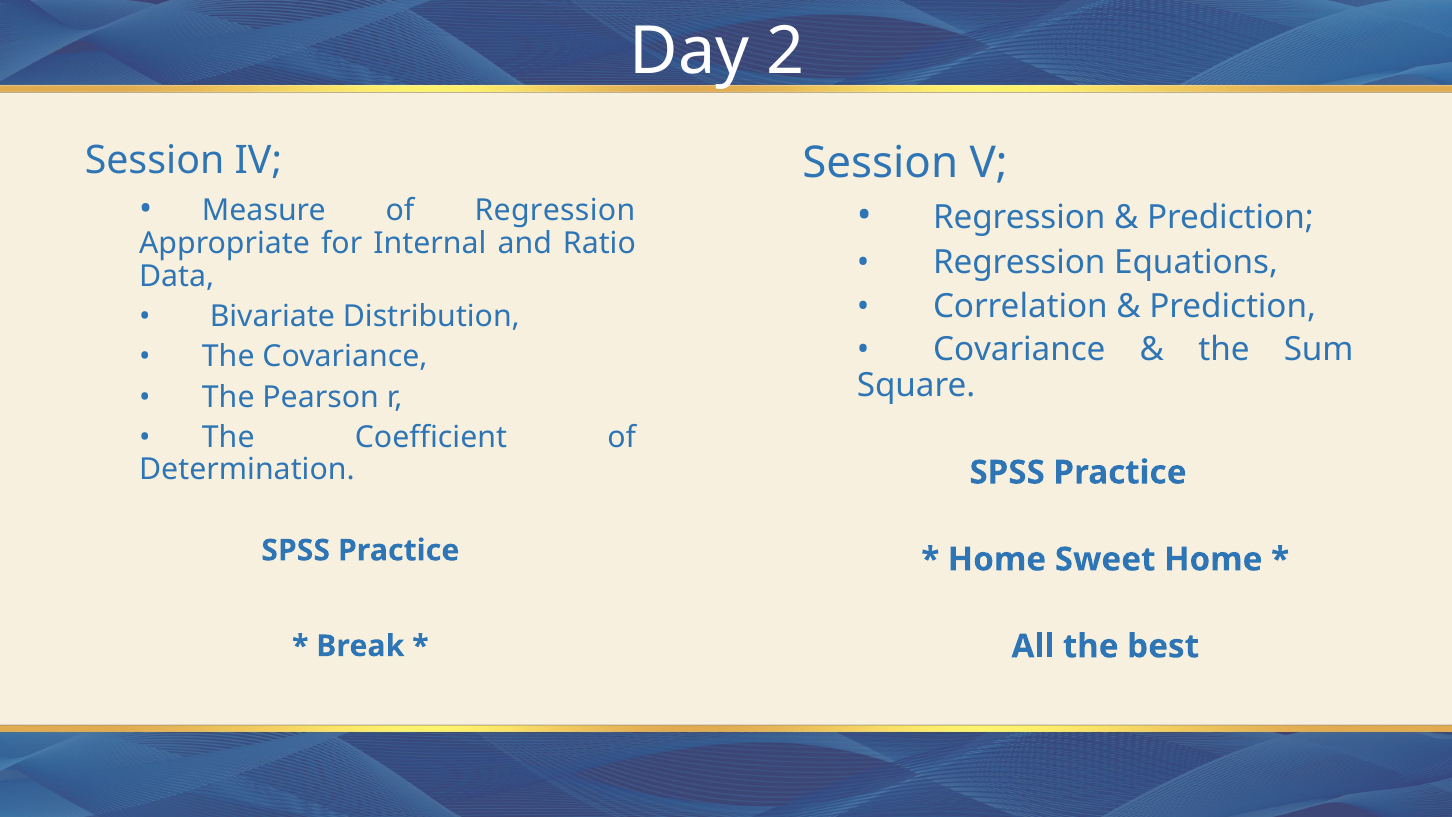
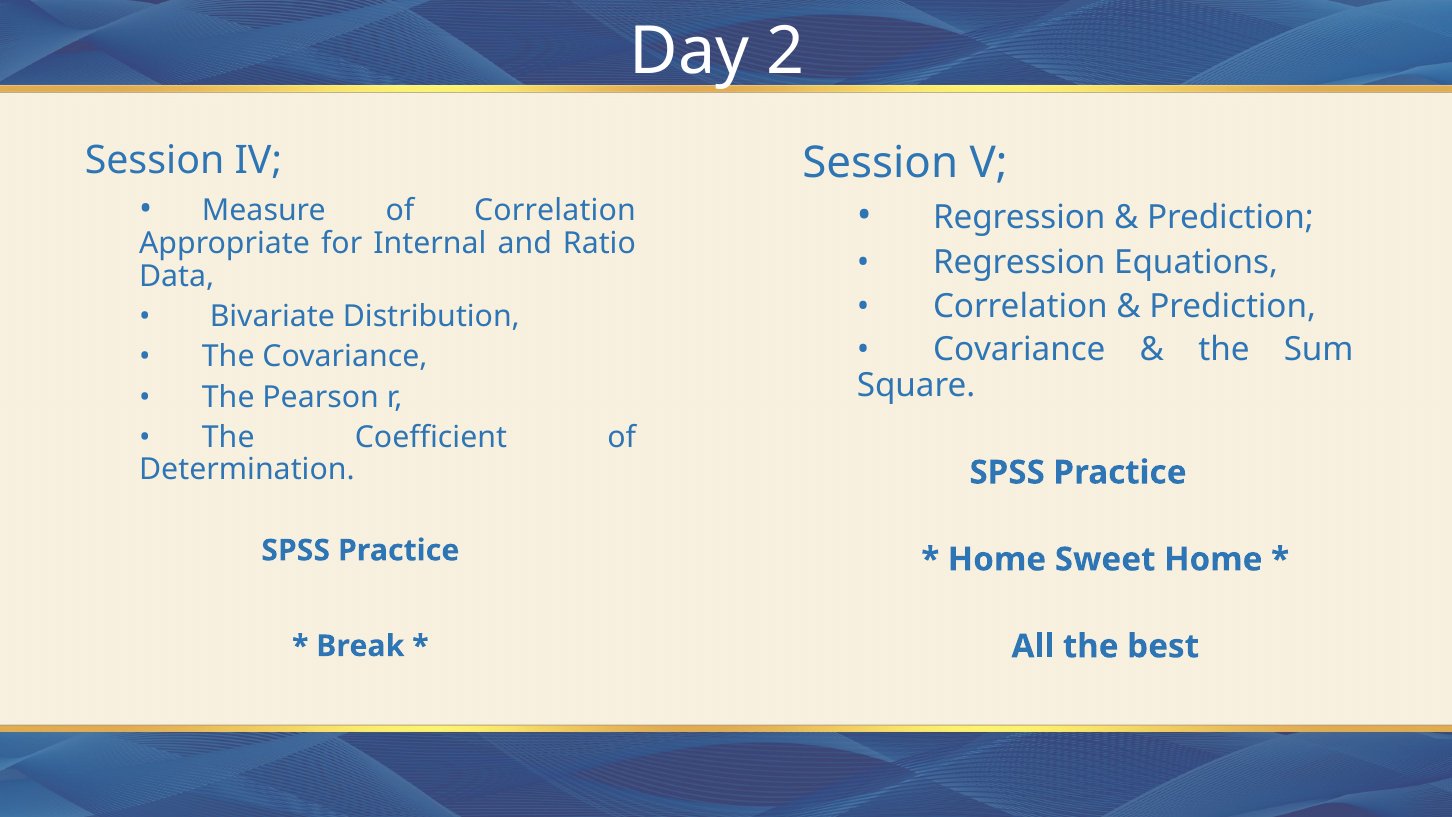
of Regression: Regression -> Correlation
